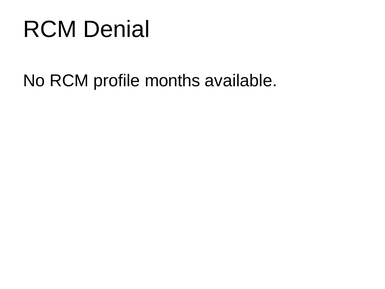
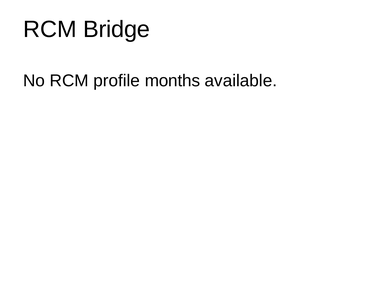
Denial: Denial -> Bridge
